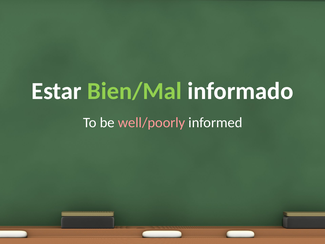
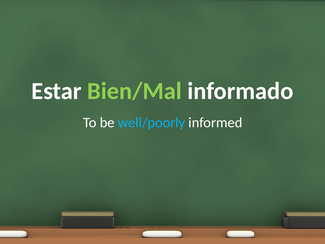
well/poorly colour: pink -> light blue
